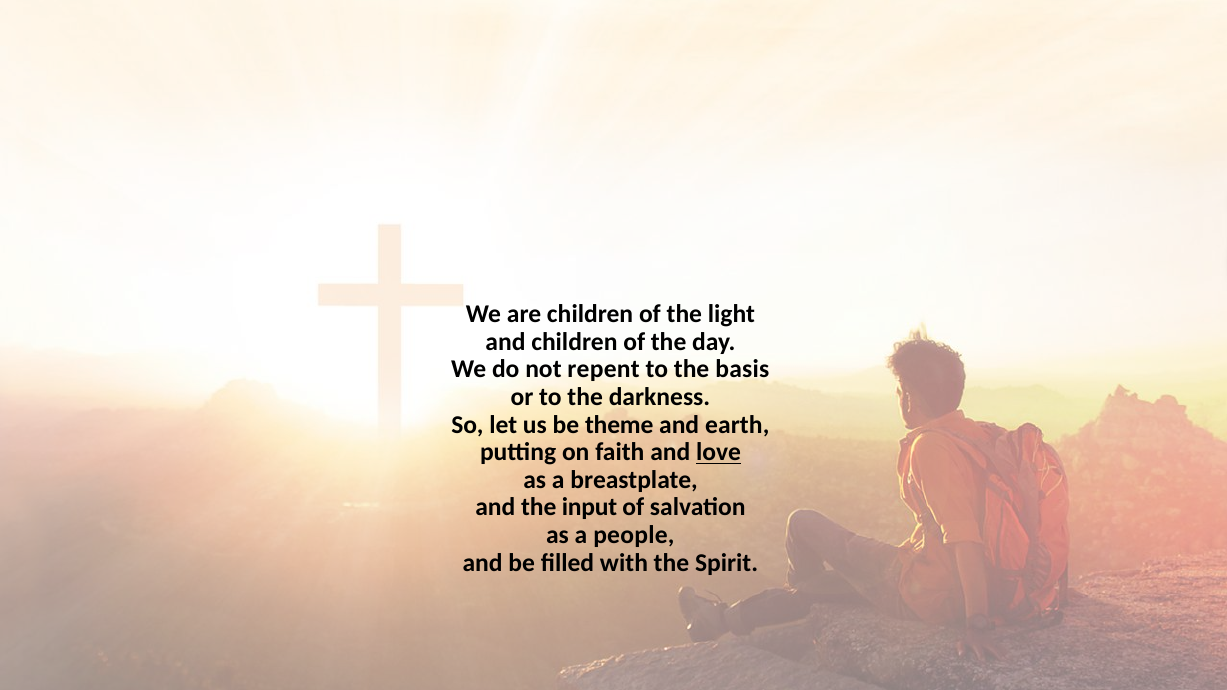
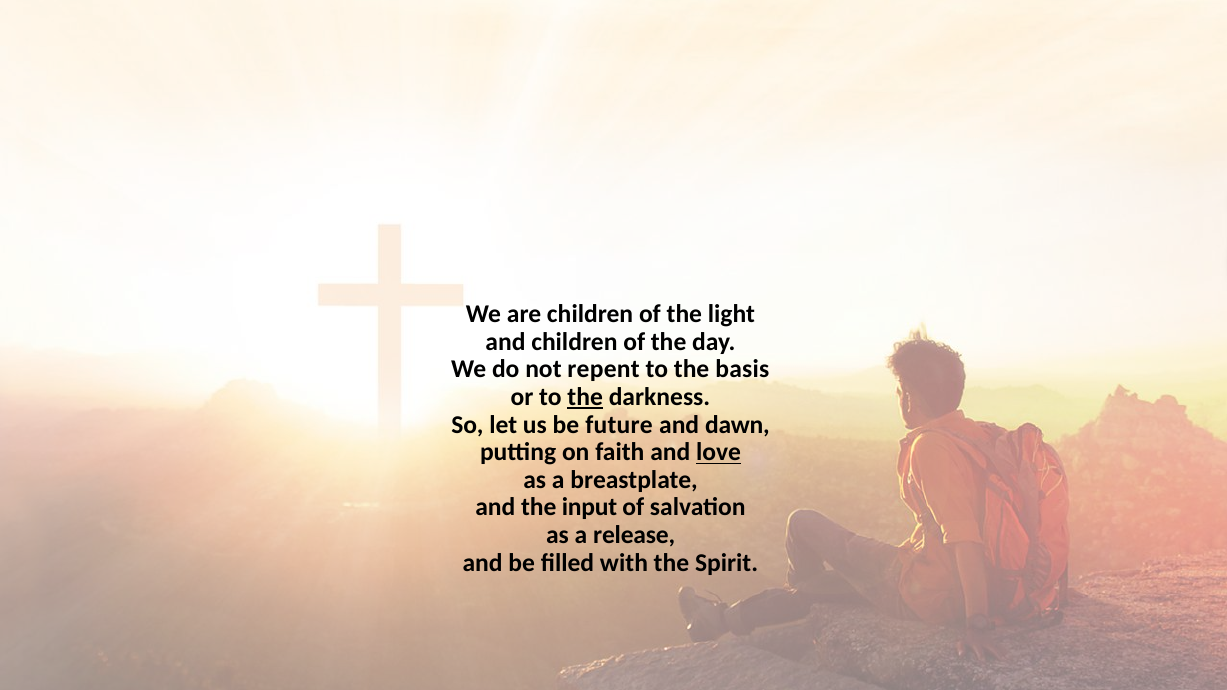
the at (585, 397) underline: none -> present
theme: theme -> future
earth: earth -> dawn
people: people -> release
